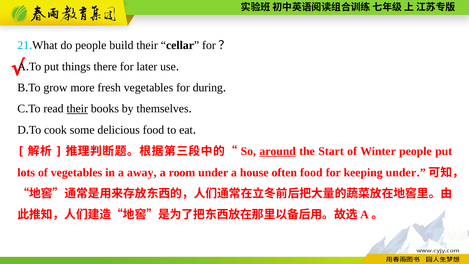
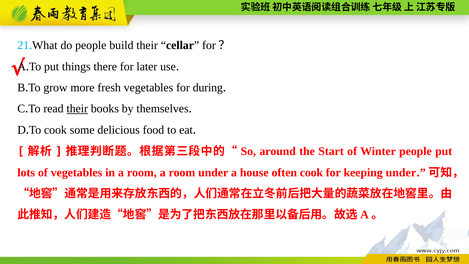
around underline: present -> none
in a away: away -> room
often food: food -> cook
